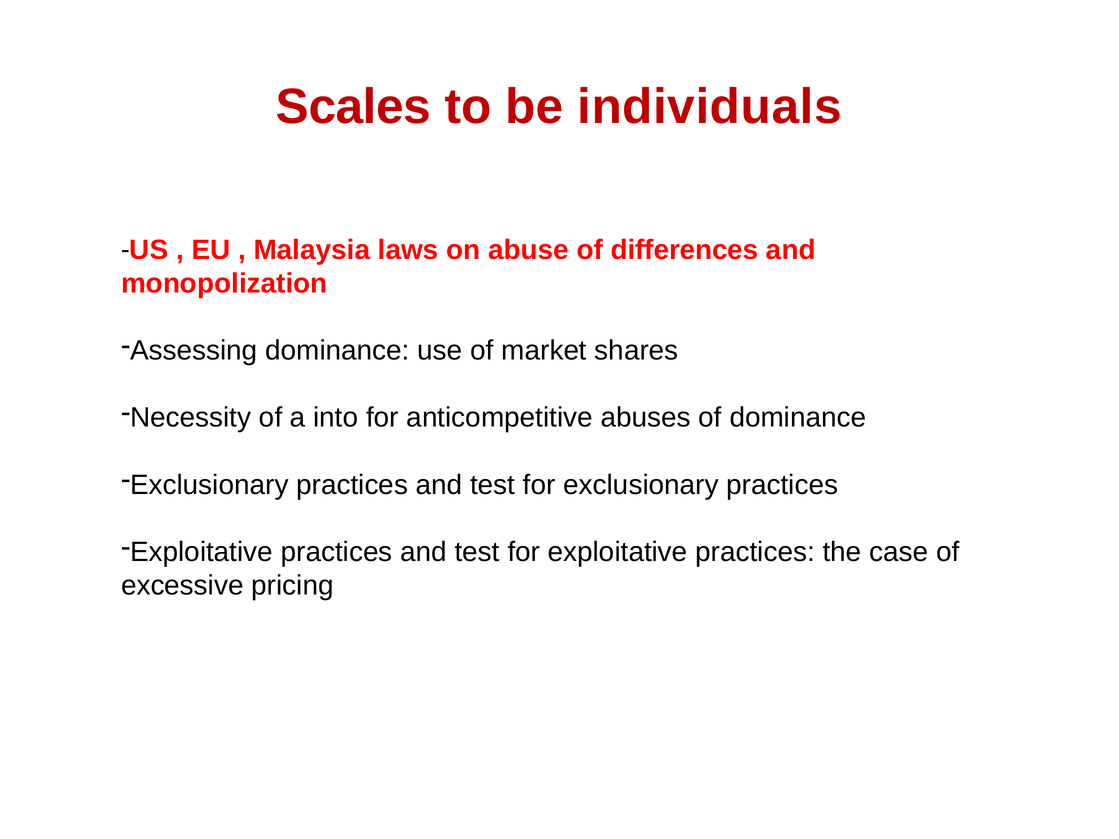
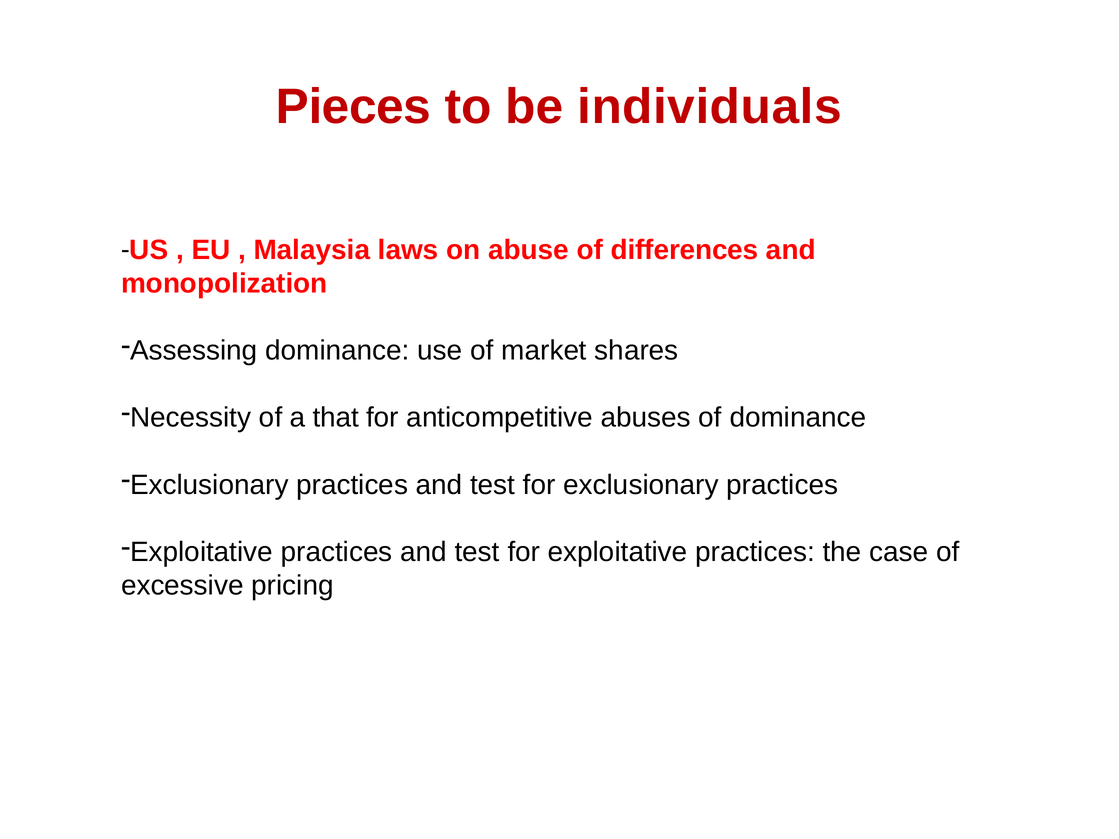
Scales: Scales -> Pieces
into: into -> that
